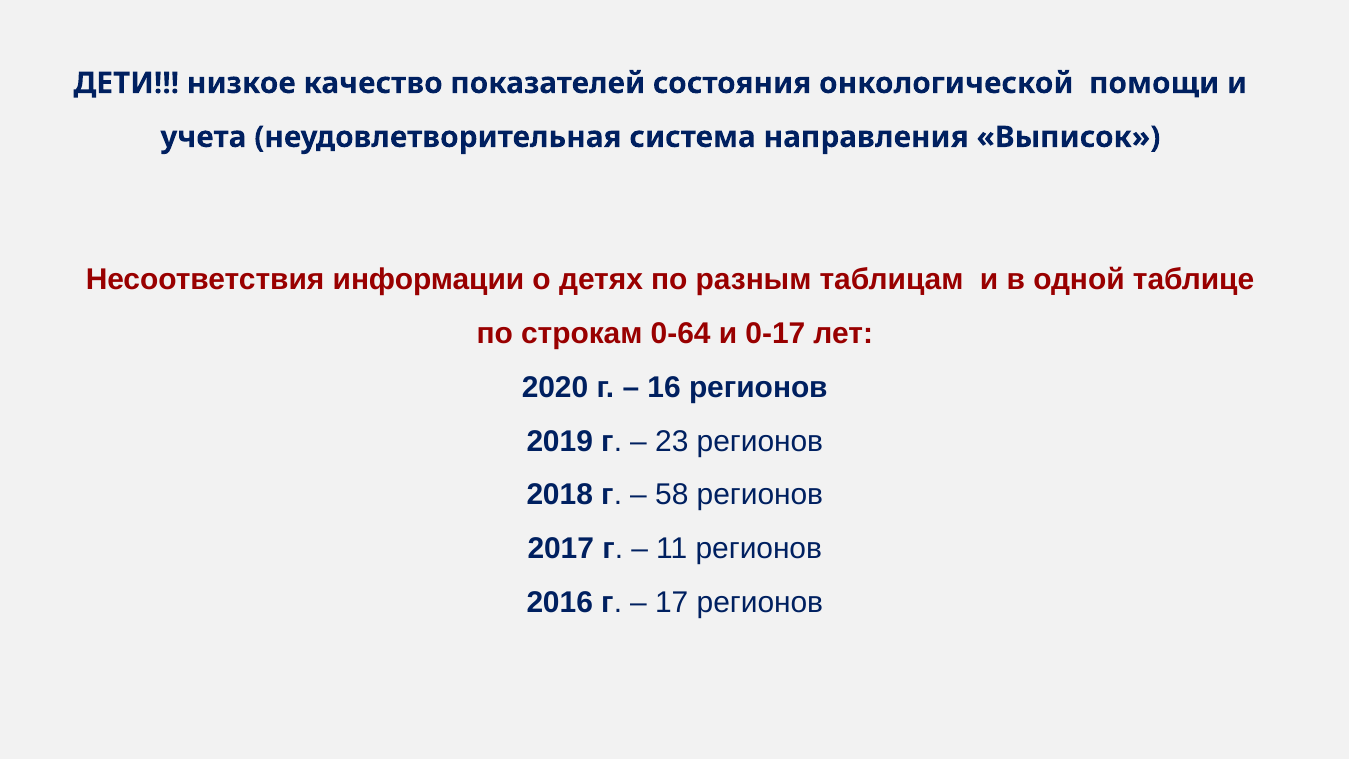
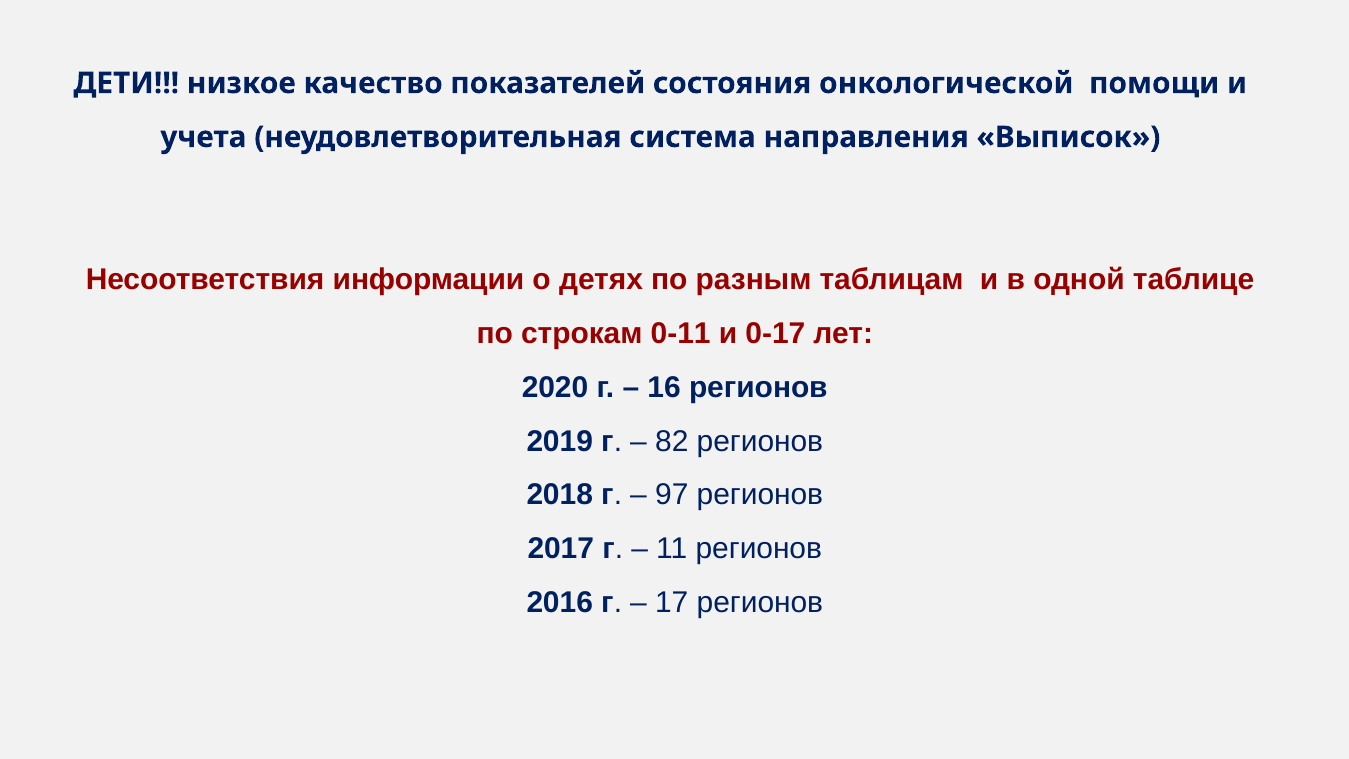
0-64: 0-64 -> 0-11
23: 23 -> 82
58: 58 -> 97
